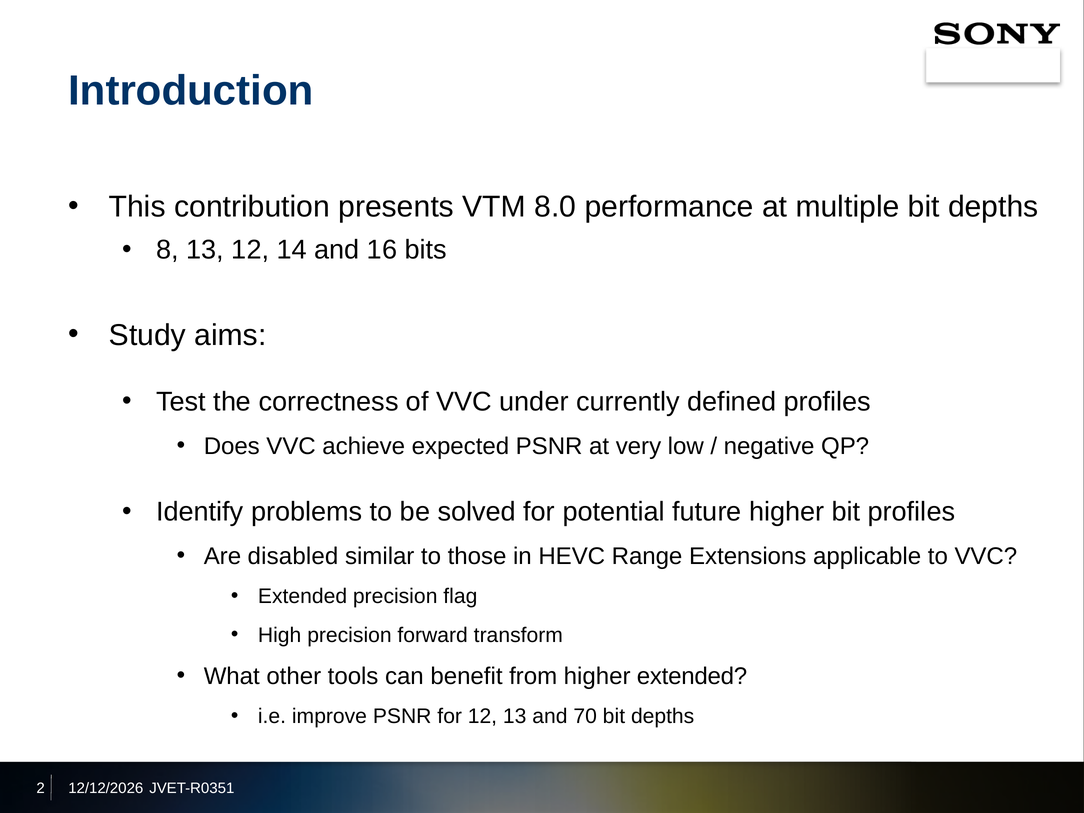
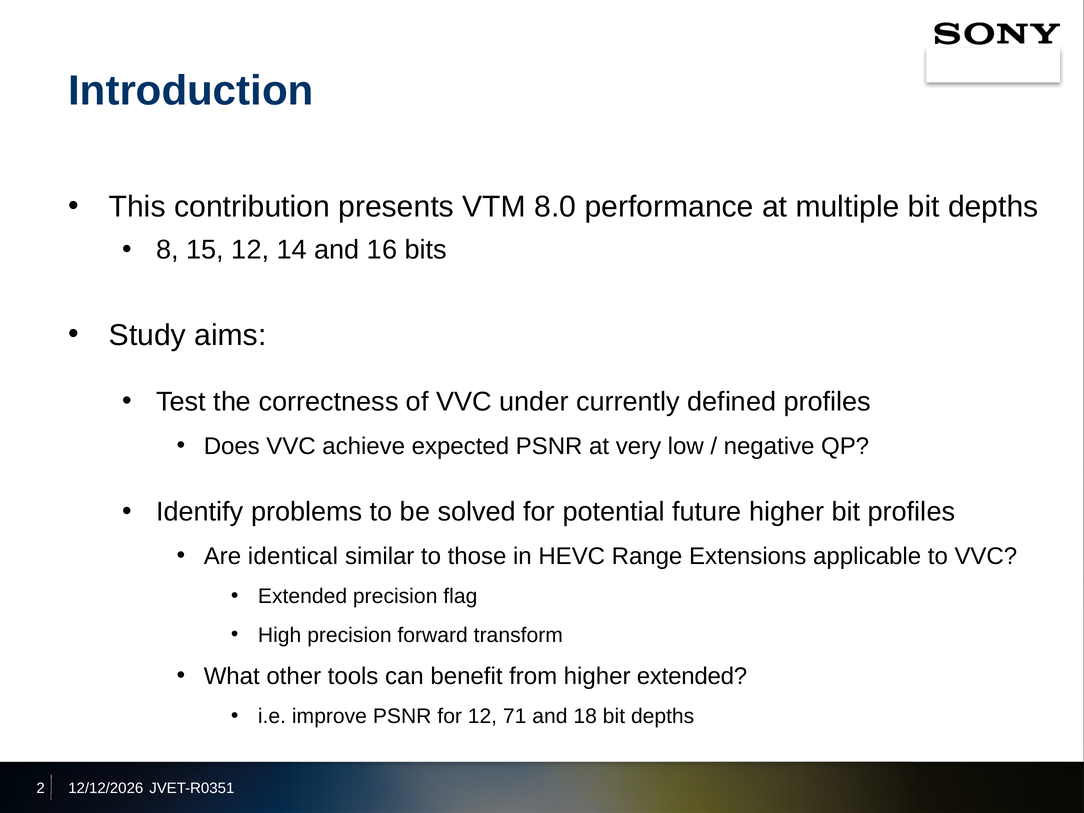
8 13: 13 -> 15
disabled: disabled -> identical
12 13: 13 -> 71
70: 70 -> 18
